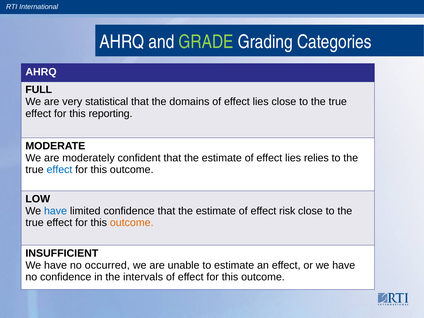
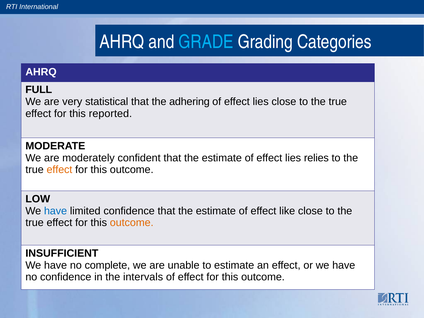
GRADE colour: light green -> light blue
domains: domains -> adhering
reporting: reporting -> reported
effect at (59, 170) colour: blue -> orange
risk: risk -> like
occurred: occurred -> complete
